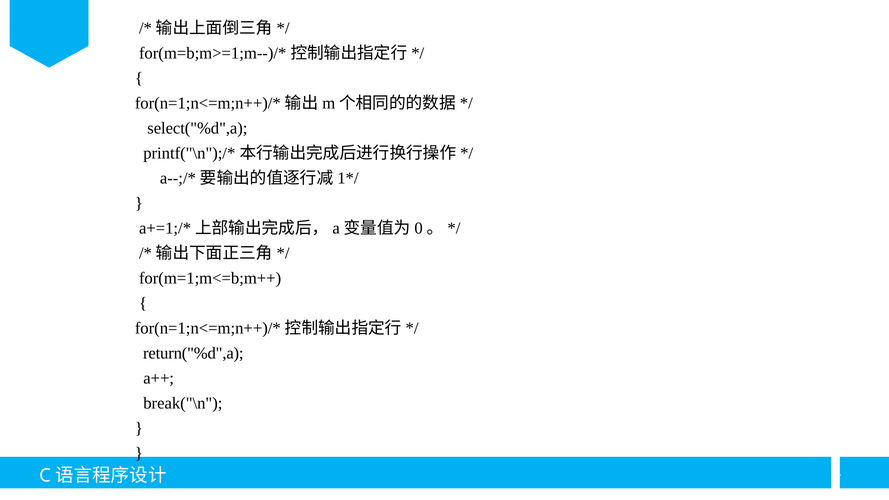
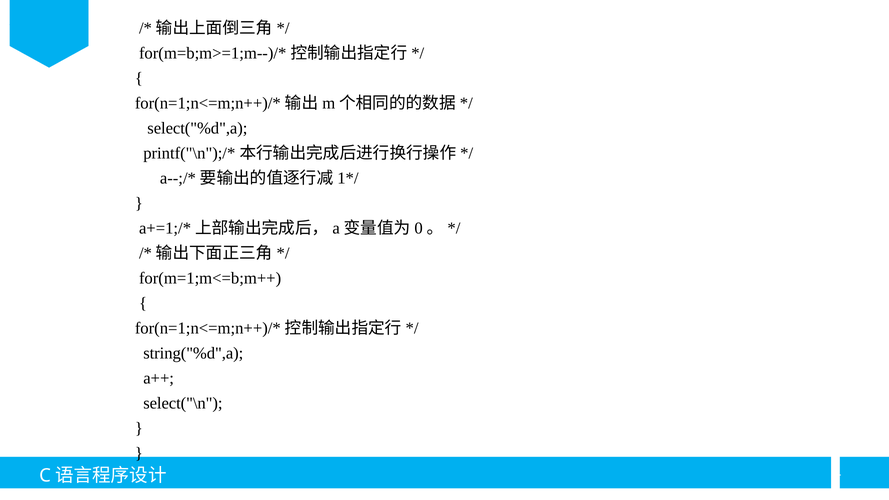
return("%d",a: return("%d",a -> string("%d",a
break("\n: break("\n -> select("\n
